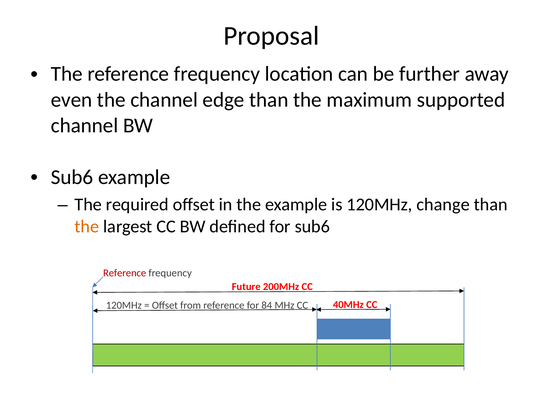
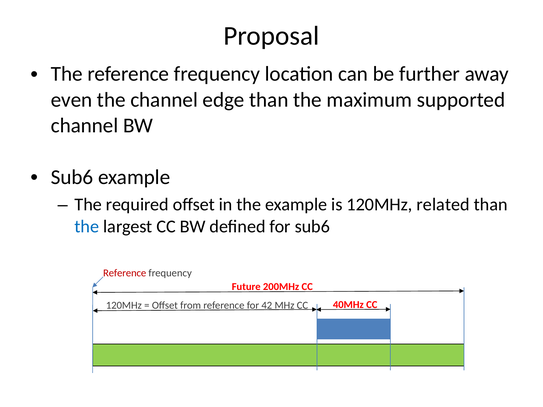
change: change -> related
the at (87, 227) colour: orange -> blue
84: 84 -> 42
